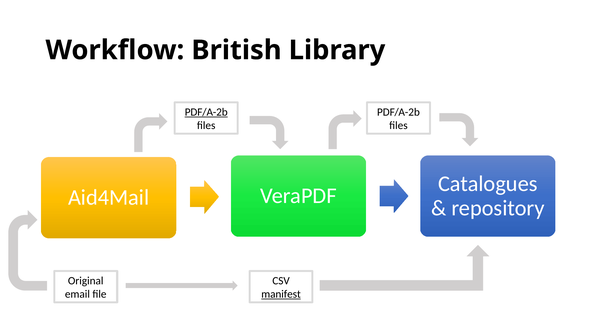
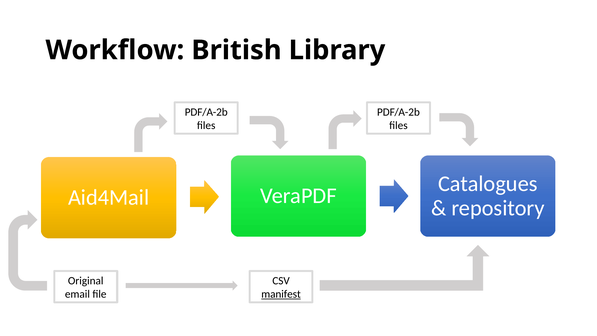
PDF/A-2b at (206, 112) underline: present -> none
